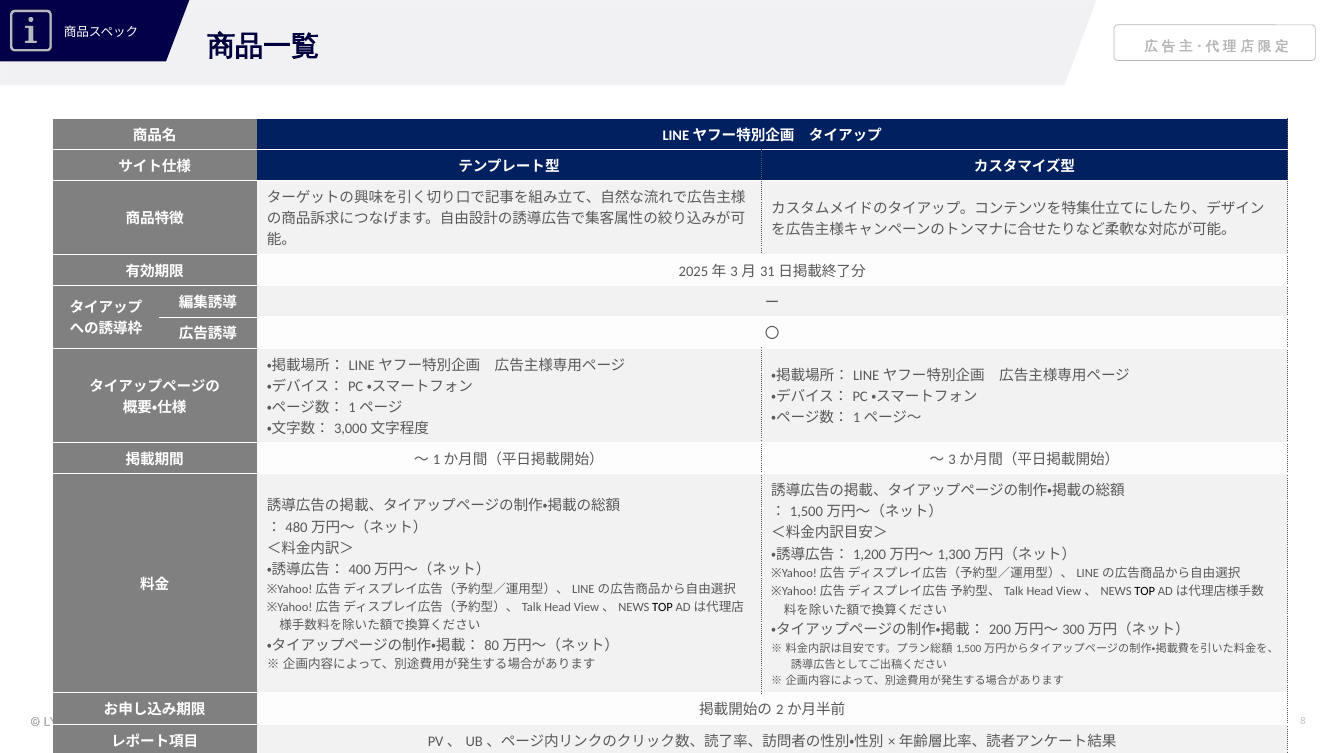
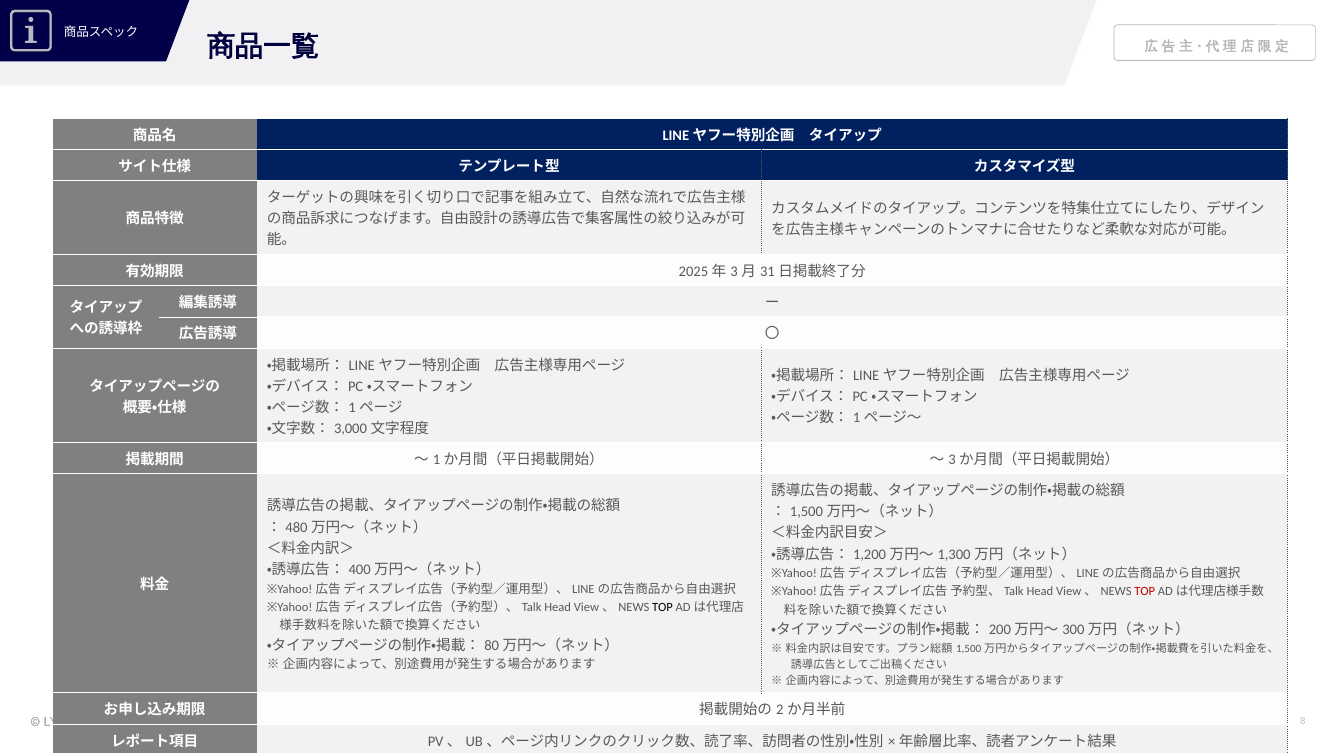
TOP at (1145, 592) colour: black -> red
